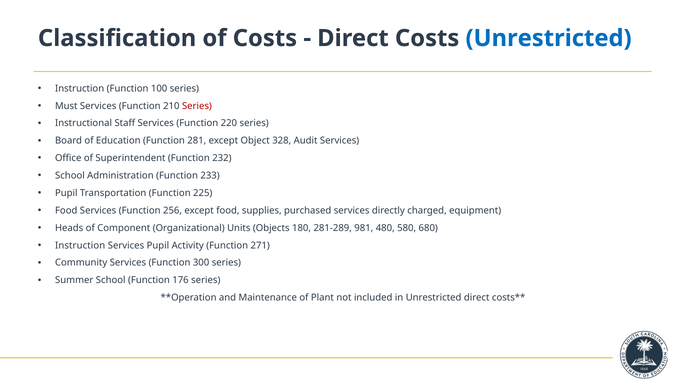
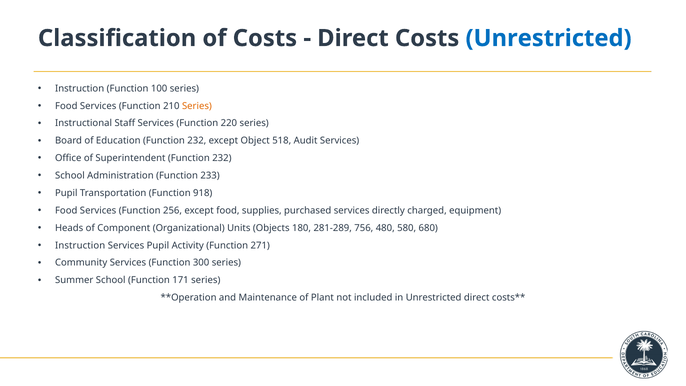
Must at (66, 106): Must -> Food
Series at (197, 106) colour: red -> orange
Education Function 281: 281 -> 232
328: 328 -> 518
225: 225 -> 918
981: 981 -> 756
176: 176 -> 171
